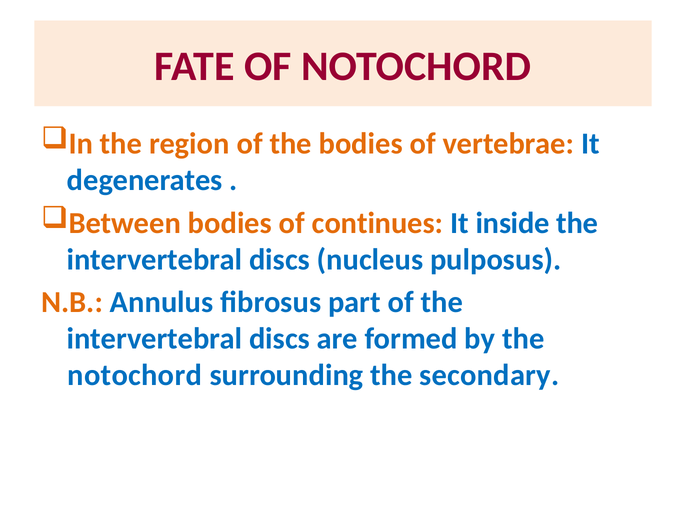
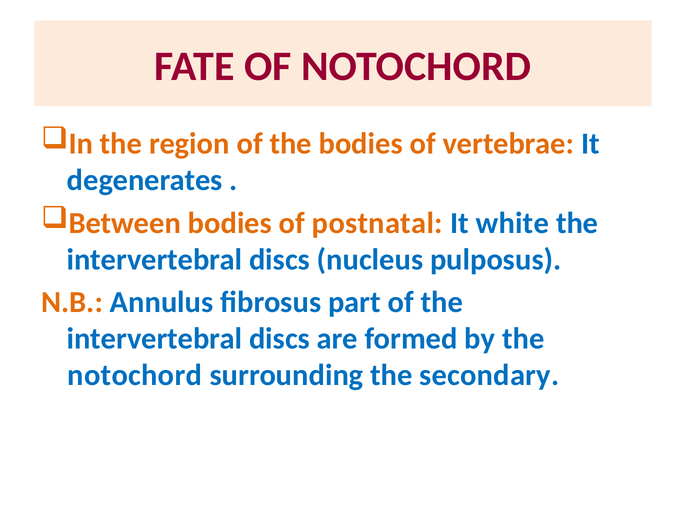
continues: continues -> postnatal
inside: inside -> white
